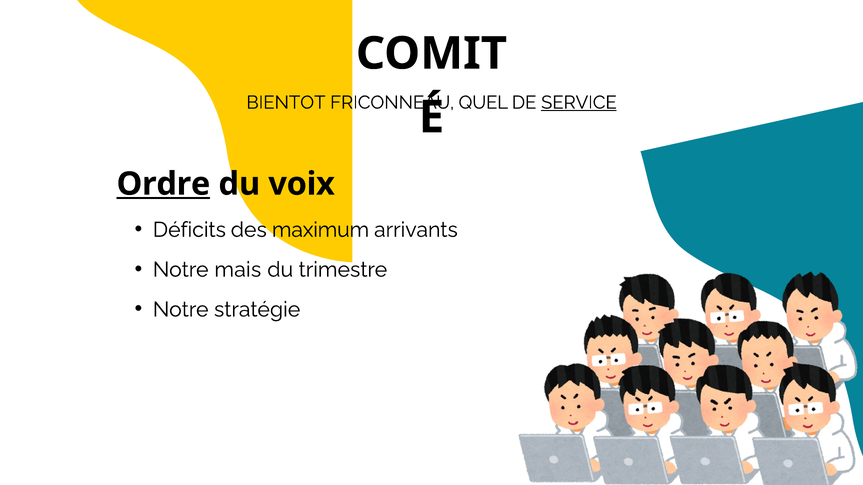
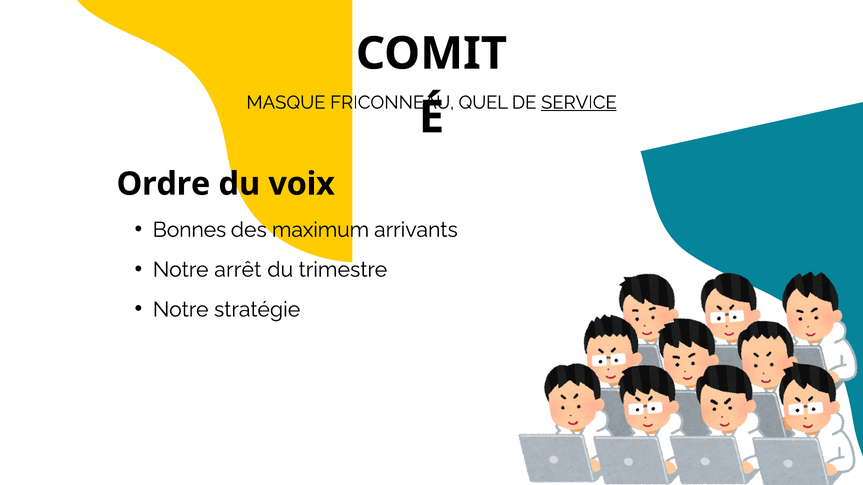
BIENTOT: BIENTOT -> MASQUE
Ordre underline: present -> none
Déficits: Déficits -> Bonnes
mais: mais -> arrêt
